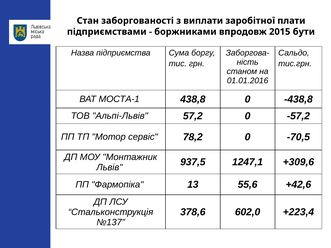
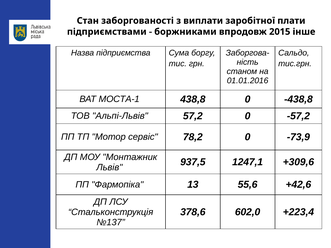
бути: бути -> інше
-70,5: -70,5 -> -73,9
